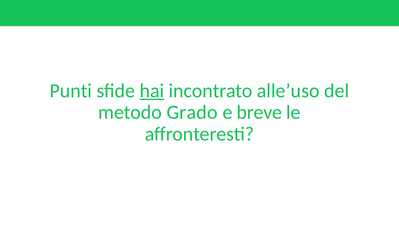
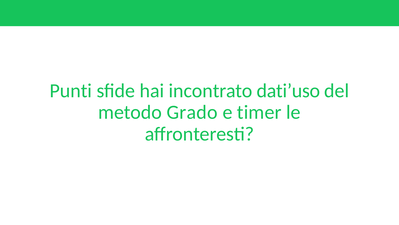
hai underline: present -> none
alle’uso: alle’uso -> dati’uso
breve: breve -> timer
